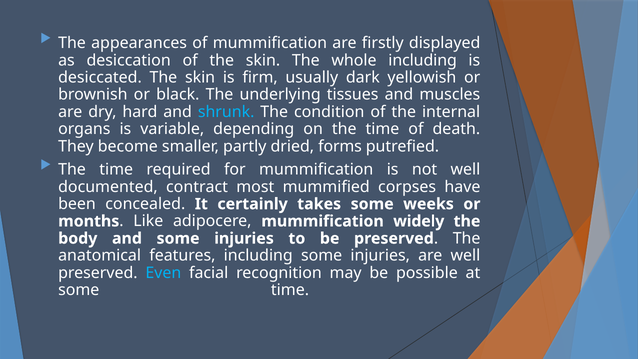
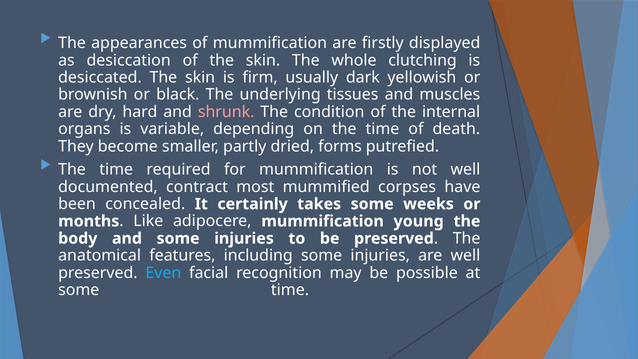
whole including: including -> clutching
shrunk colour: light blue -> pink
widely: widely -> young
